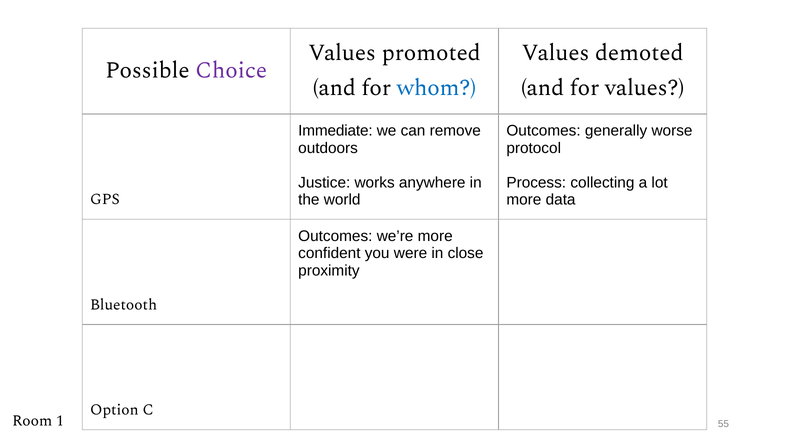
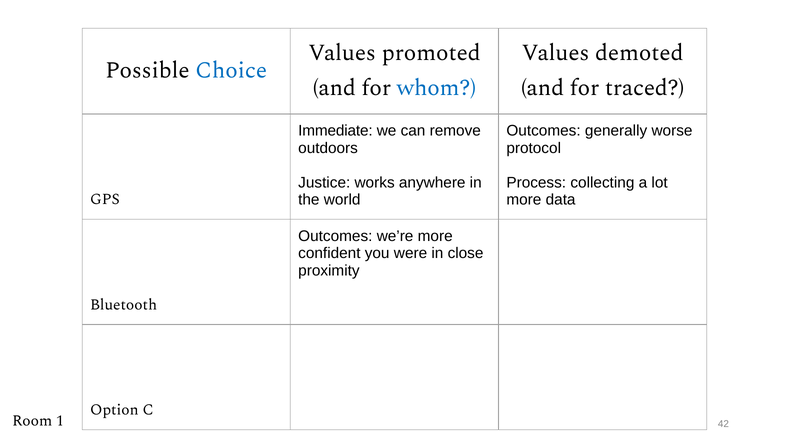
Choice colour: purple -> blue
for values: values -> traced
55: 55 -> 42
